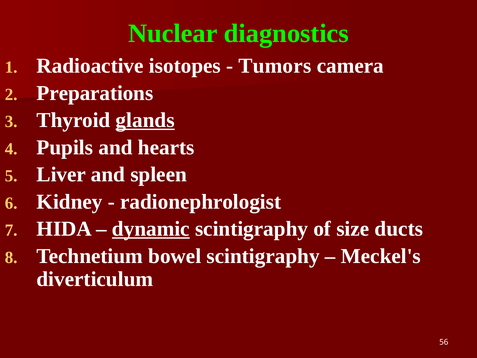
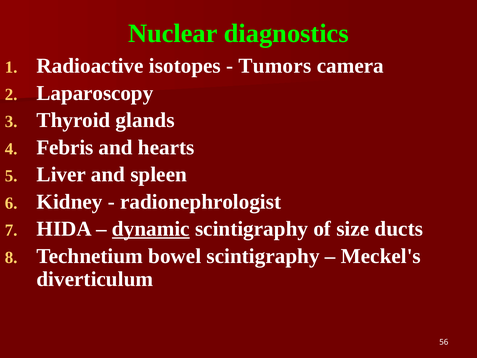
Preparations: Preparations -> Laparoscopy
glands underline: present -> none
Pupils: Pupils -> Febris
